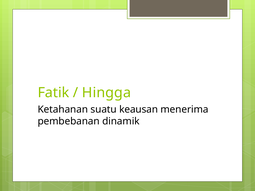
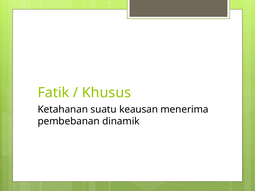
Hingga: Hingga -> Khusus
